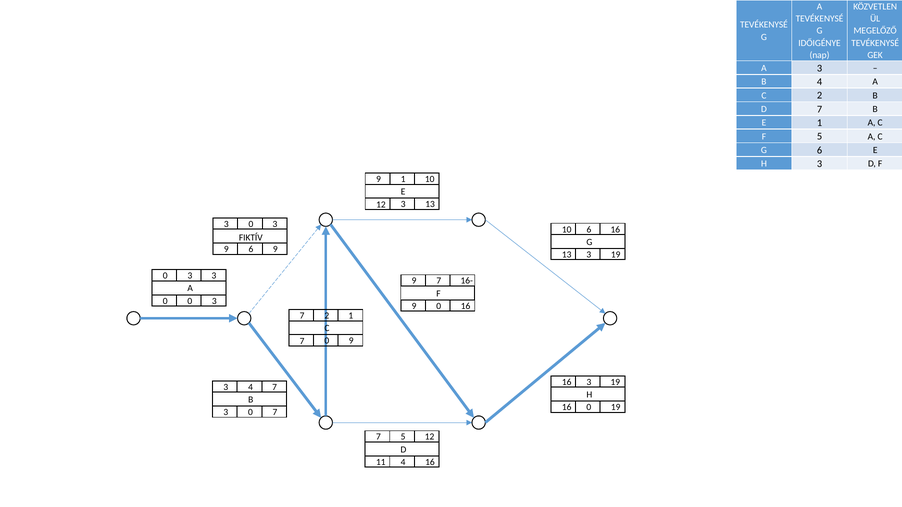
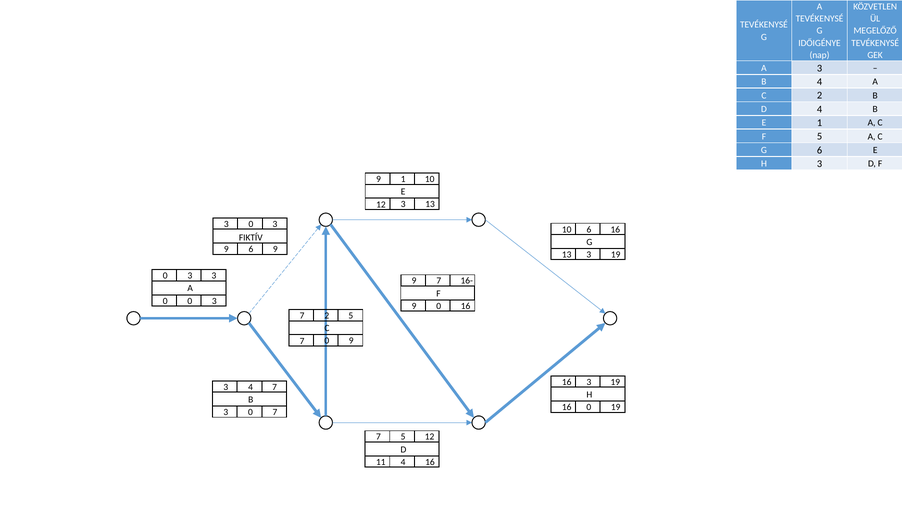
D 7: 7 -> 4
2 1: 1 -> 5
